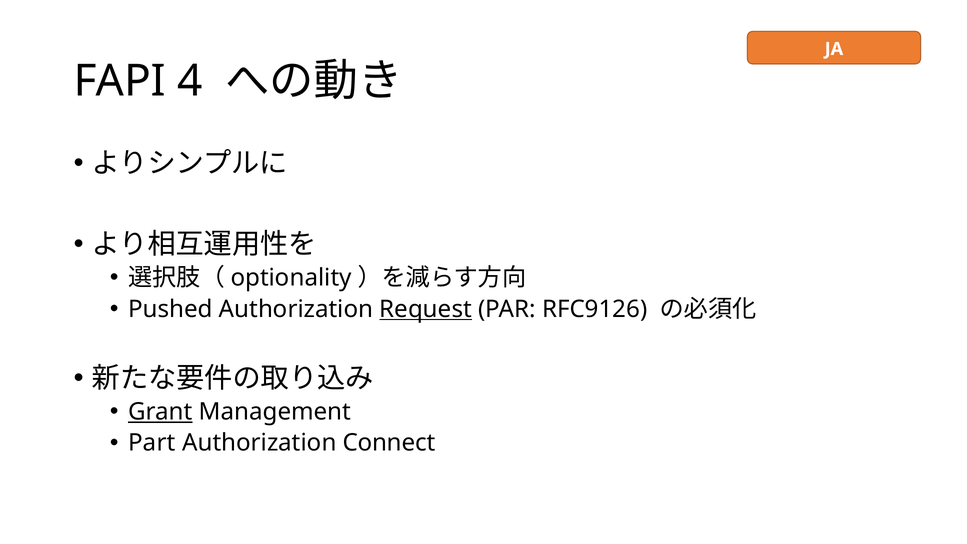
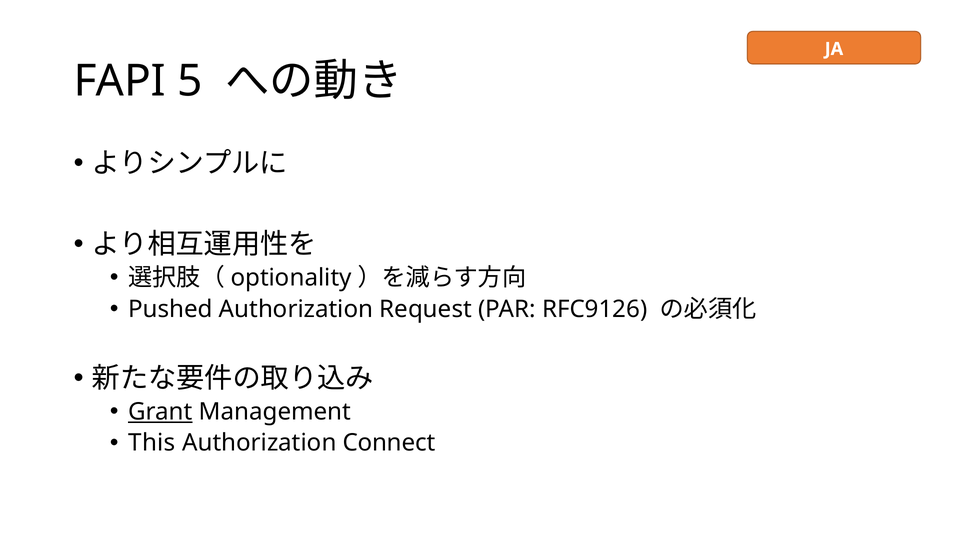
4: 4 -> 5
Request underline: present -> none
Part: Part -> This
